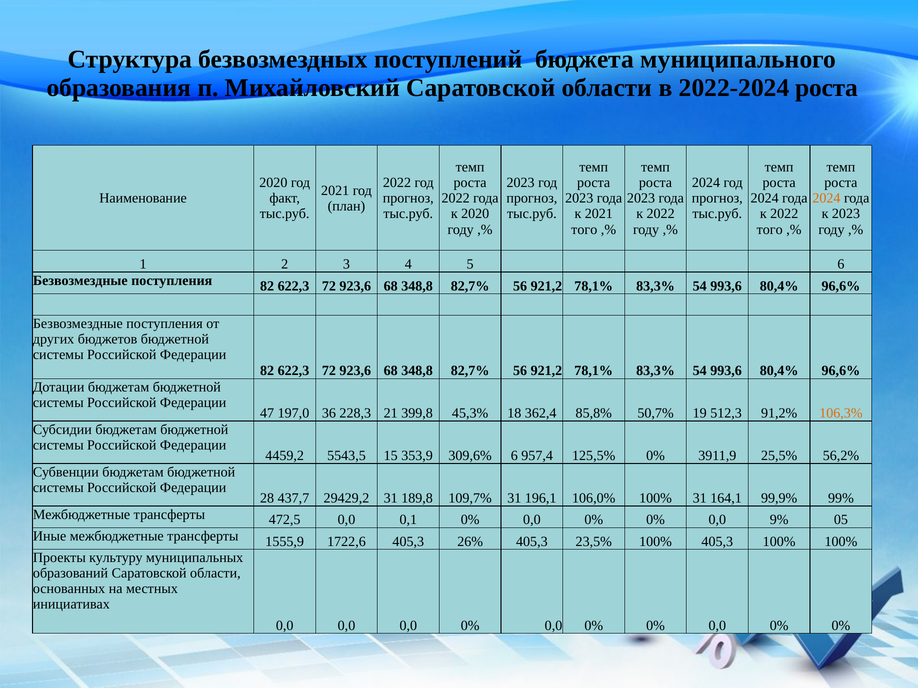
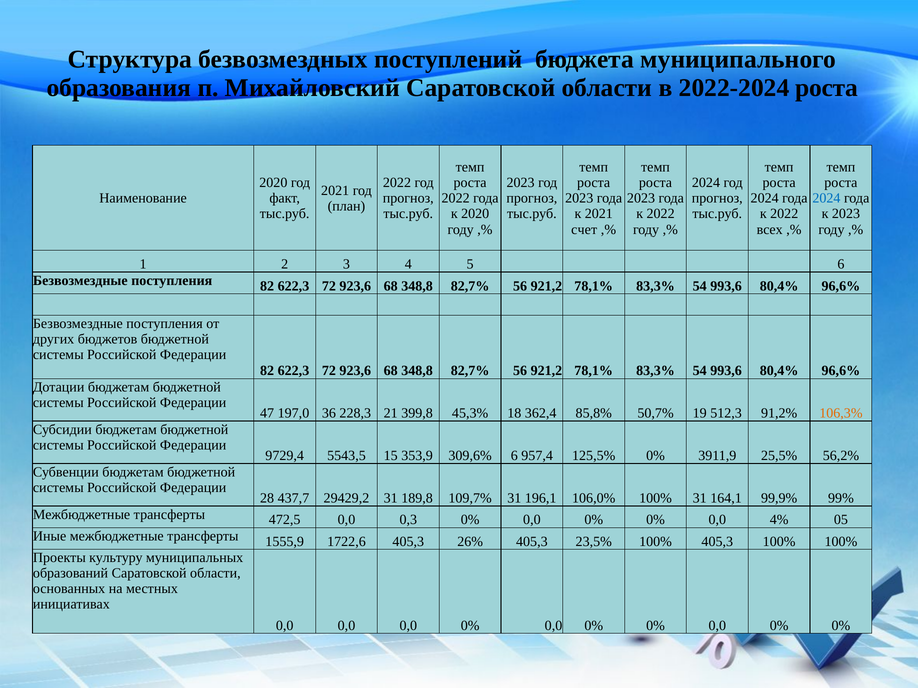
2024 at (826, 198) colour: orange -> blue
того at (584, 230): того -> счет
того at (770, 230): того -> всех
4459,2: 4459,2 -> 9729,4
0,1: 0,1 -> 0,3
9%: 9% -> 4%
